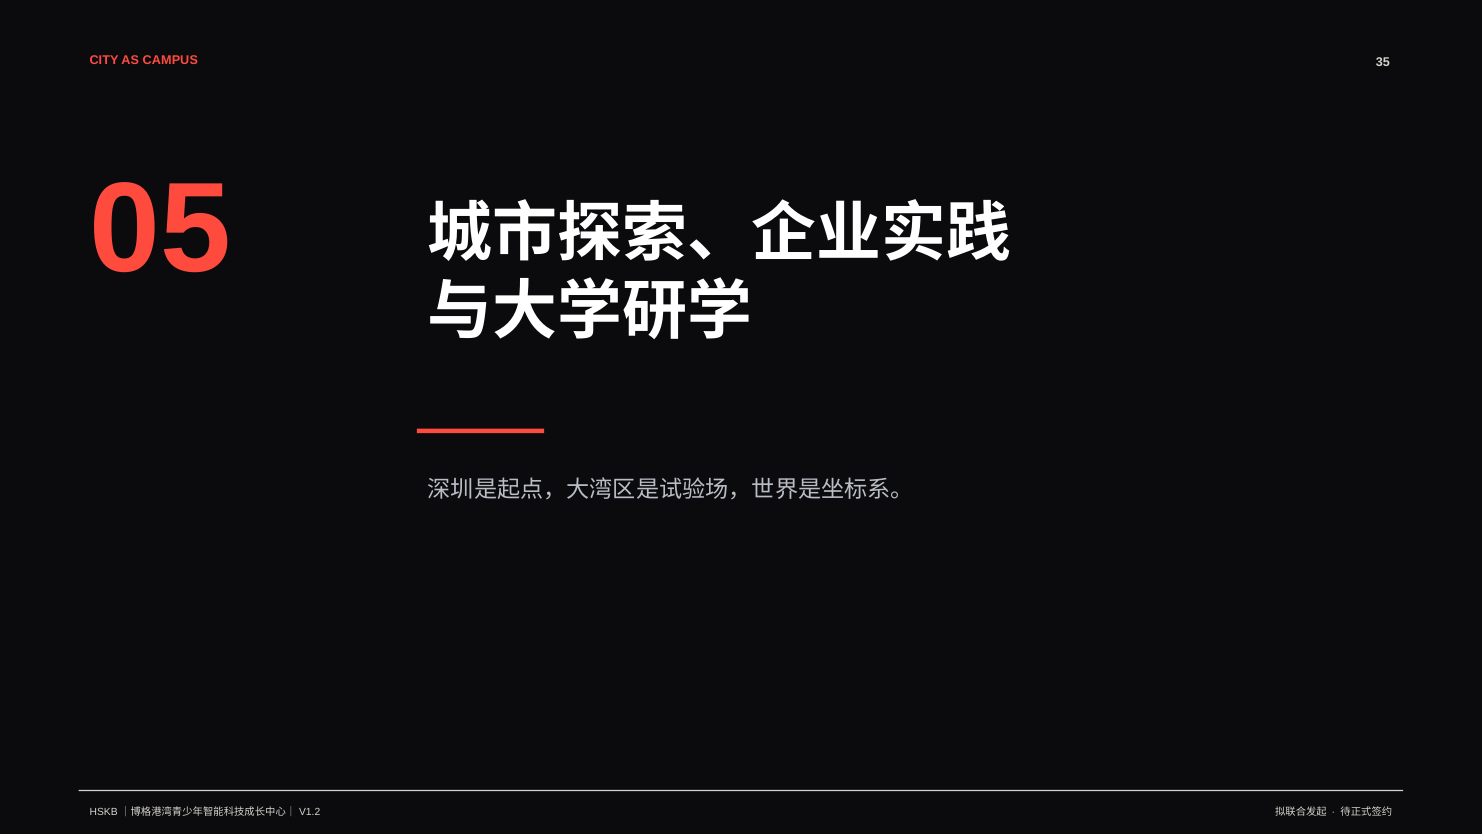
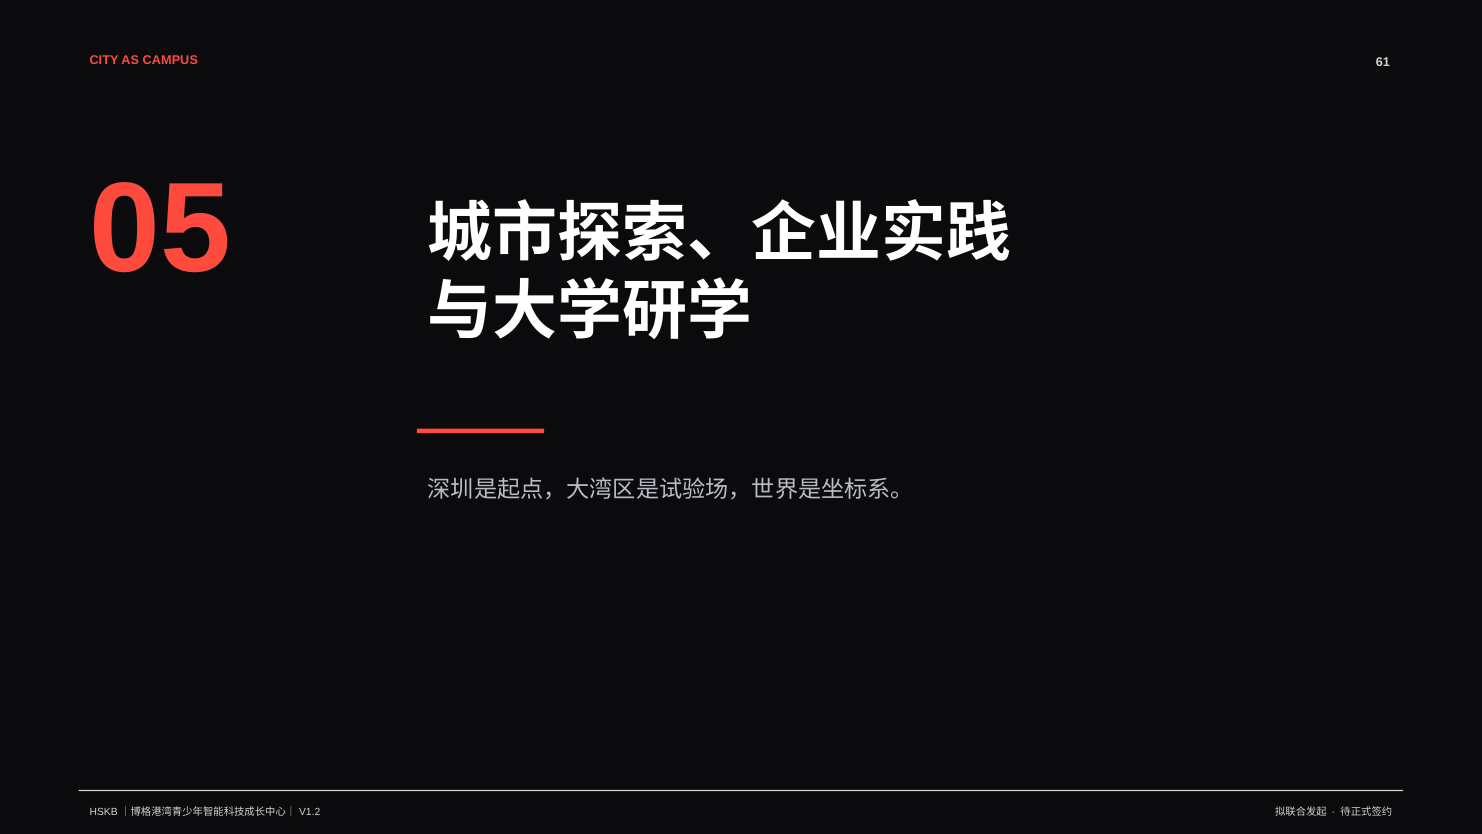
35: 35 -> 61
